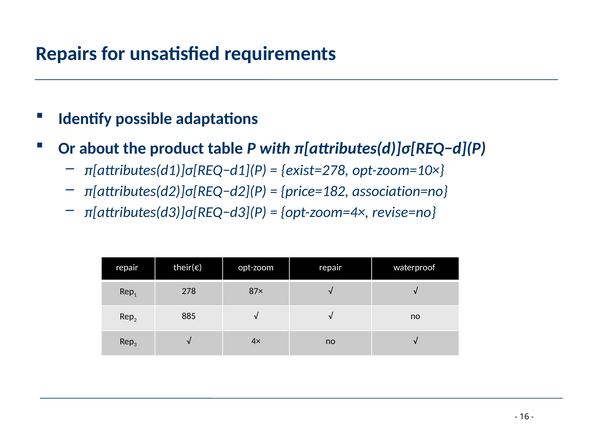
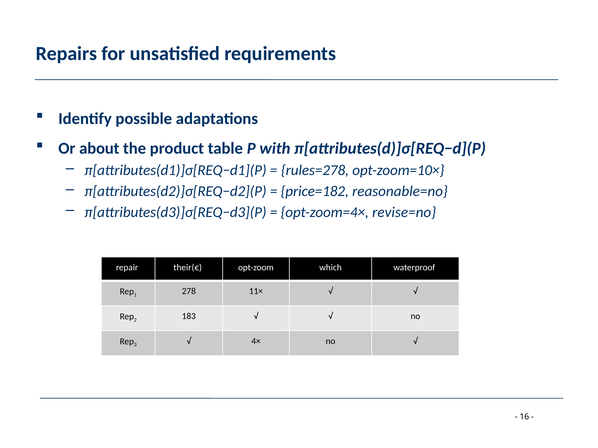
exist=278: exist=278 -> rules=278
association=no: association=no -> reasonable=no
opt-zoom repair: repair -> which
87×: 87× -> 11×
885: 885 -> 183
